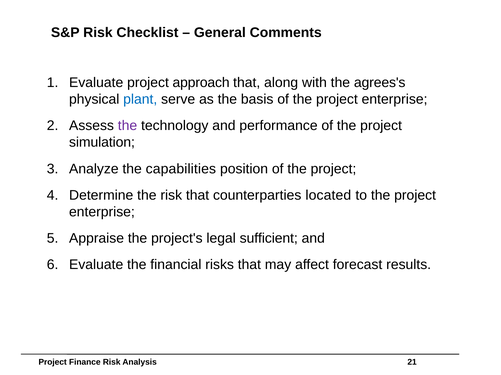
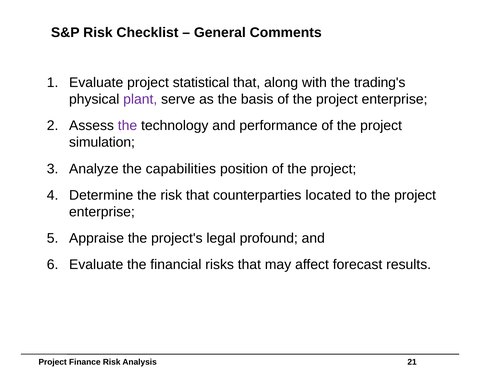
approach: approach -> statistical
agrees's: agrees's -> trading's
plant colour: blue -> purple
sufficient: sufficient -> profound
